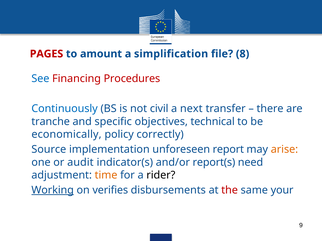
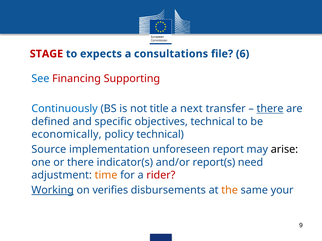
PAGES: PAGES -> STAGE
amount: amount -> expects
simplification: simplification -> consultations
8: 8 -> 6
Procedures: Procedures -> Supporting
civil: civil -> title
there at (270, 109) underline: none -> present
tranche: tranche -> defined
policy correctly: correctly -> technical
arise colour: orange -> black
or audit: audit -> there
rider colour: black -> red
the colour: red -> orange
